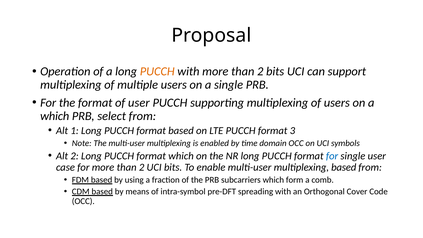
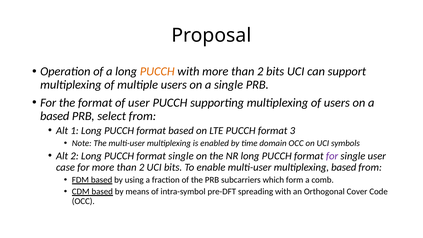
which at (55, 116): which -> based
format which: which -> single
for at (332, 156) colour: blue -> purple
